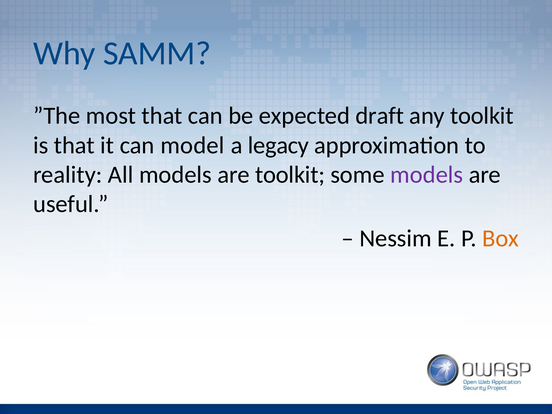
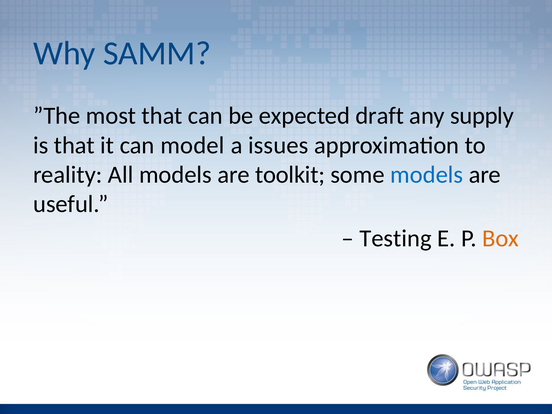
any toolkit: toolkit -> supply
legacy: legacy -> issues
models at (427, 175) colour: purple -> blue
Nessim: Nessim -> Testing
